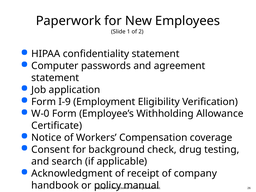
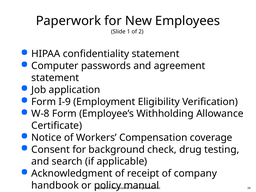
W-0: W-0 -> W-8
